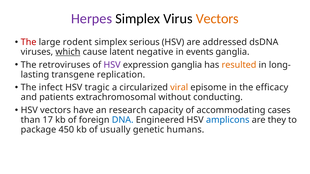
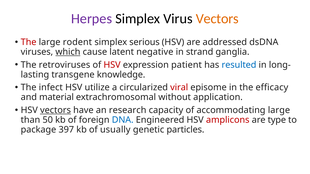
events: events -> strand
HSV at (112, 65) colour: purple -> red
expression ganglia: ganglia -> patient
resulted colour: orange -> blue
replication: replication -> knowledge
tragic: tragic -> utilize
viral colour: orange -> red
patients: patients -> material
conducting: conducting -> application
vectors at (56, 110) underline: none -> present
accommodating cases: cases -> large
17: 17 -> 50
amplicons colour: blue -> red
they: they -> type
450: 450 -> 397
humans: humans -> particles
